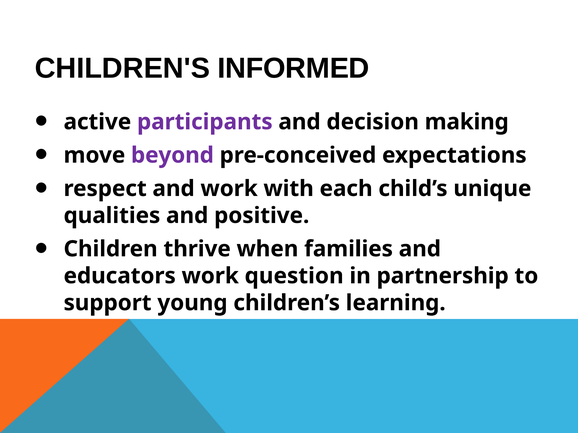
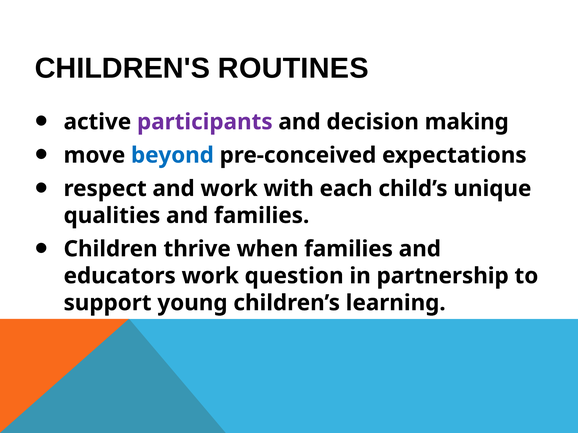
INFORMED: INFORMED -> ROUTINES
beyond colour: purple -> blue
and positive: positive -> families
